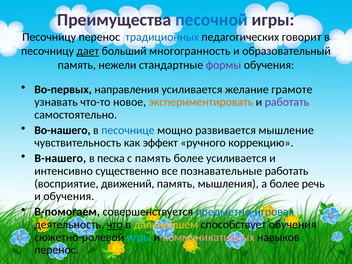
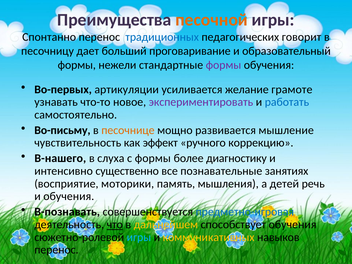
песочной colour: blue -> orange
Песочницу at (49, 37): Песочницу -> Спонтанно
дает underline: present -> none
многогранность: многогранность -> проговаривание
память at (77, 65): память -> формы
направления: направления -> артикуляции
экспериментировать colour: orange -> purple
работать at (287, 102) colour: purple -> blue
Во-нашего: Во-нашего -> Во-письму
песочнице colour: blue -> orange
песка: песка -> слуха
с память: память -> формы
более усиливается: усиливается -> диагностику
познавательные работать: работать -> занятиях
движений: движений -> моторики
а более: более -> детей
В-помогаем: В-помогаем -> В-познавать
коммуникативных colour: pink -> yellow
